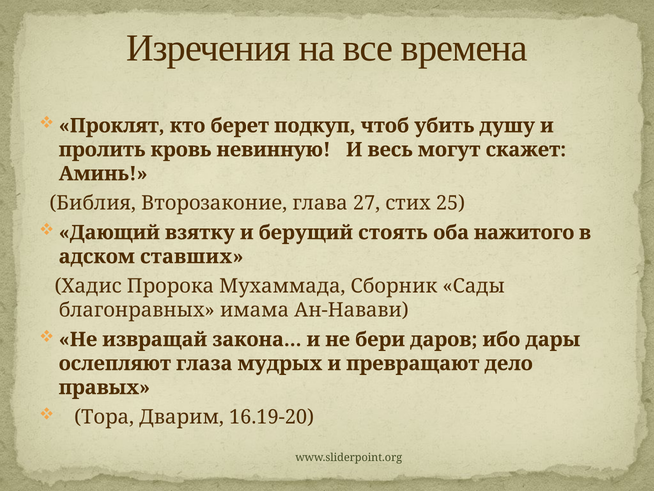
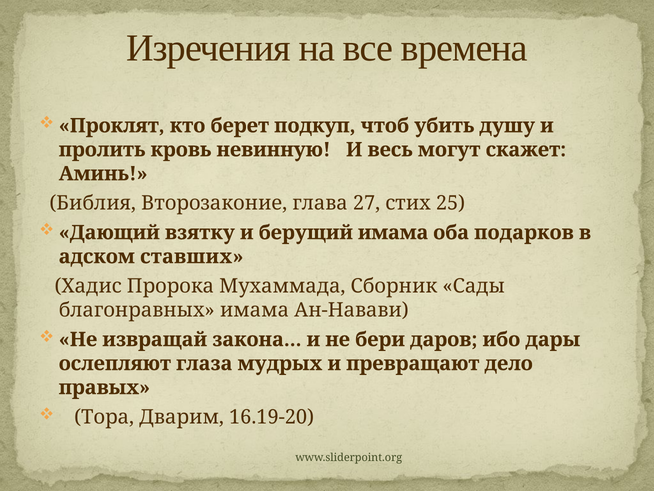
берущий стоять: стоять -> имама
нажитого: нажитого -> подарков
